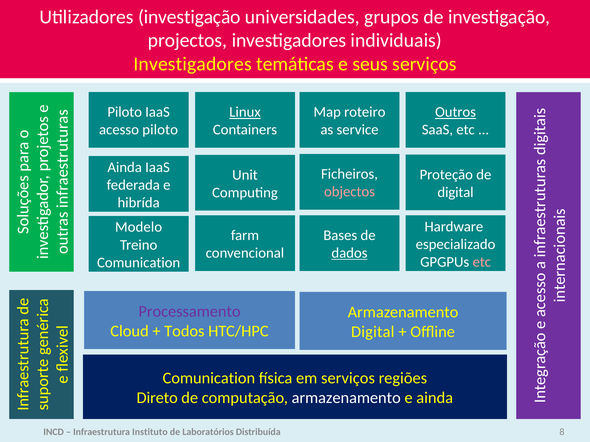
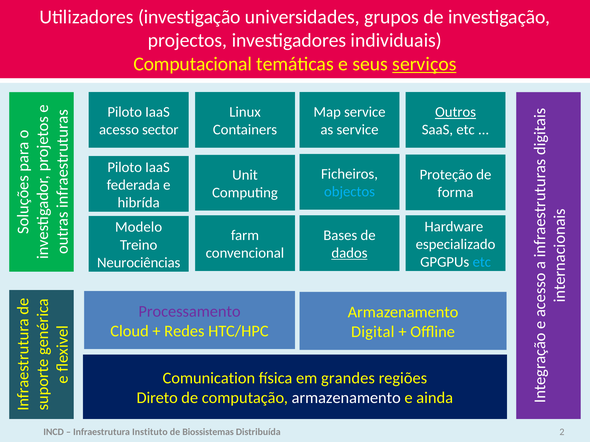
Investigadores at (193, 64): Investigadores -> Computacional
serviços at (424, 64) underline: none -> present
Linux underline: present -> none
Map roteiro: roteiro -> service
acesso piloto: piloto -> sector
Ainda at (125, 167): Ainda -> Piloto
objectos colour: pink -> light blue
digital at (456, 192): digital -> forma
etc at (482, 262) colour: pink -> light blue
Comunication at (139, 263): Comunication -> Neurociências
Todos: Todos -> Redes
em serviços: serviços -> grandes
Laboratórios: Laboratórios -> Biossistemas
8: 8 -> 2
